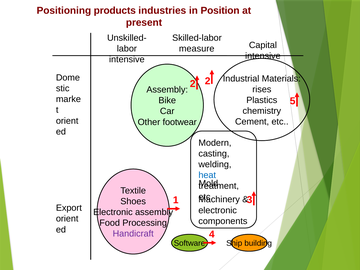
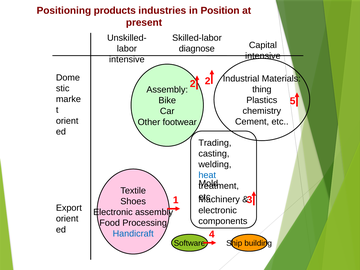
measure: measure -> diagnose
rises: rises -> thing
Modern: Modern -> Trading
Handicraft colour: purple -> blue
